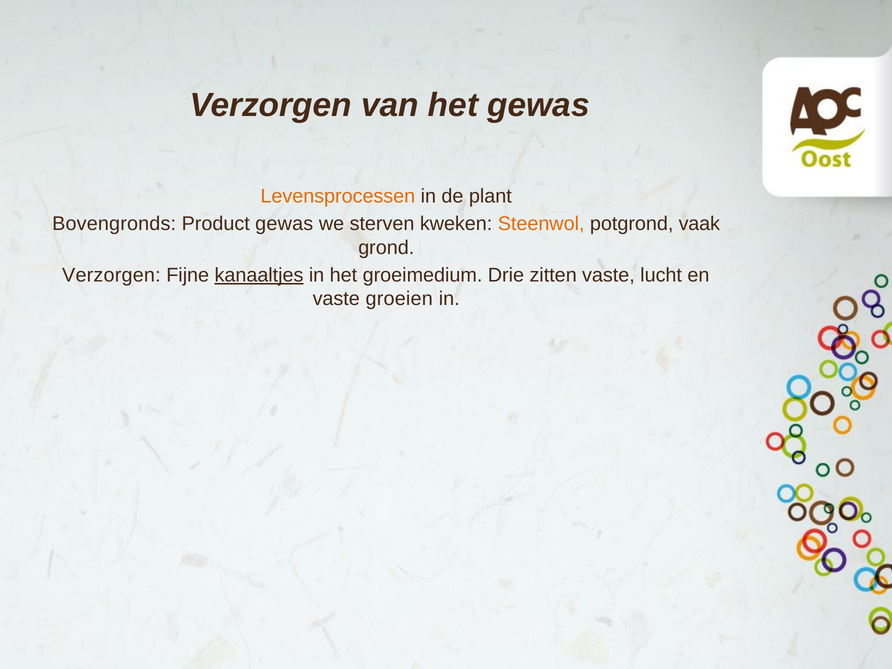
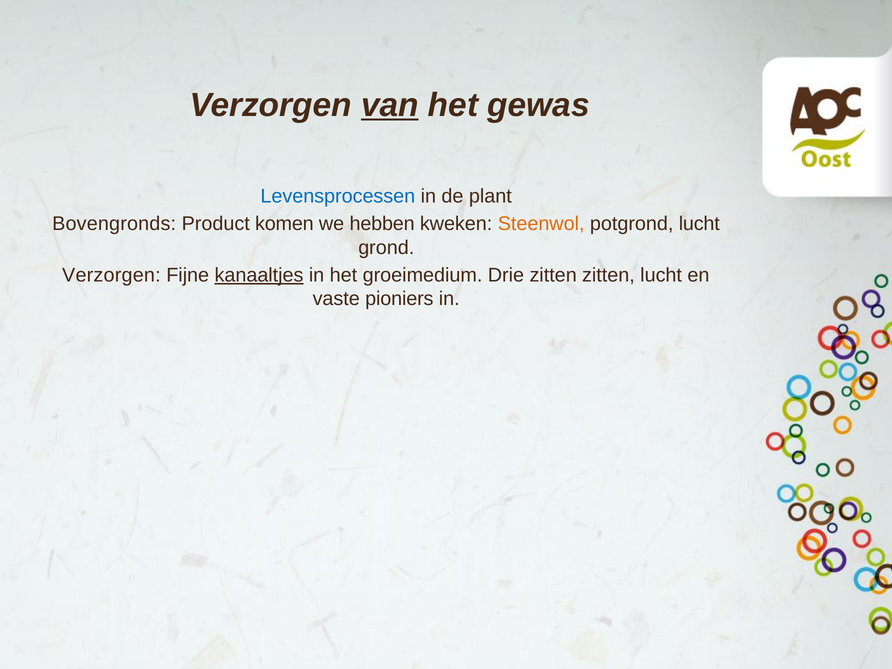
van underline: none -> present
Levensprocessen colour: orange -> blue
Product gewas: gewas -> komen
sterven: sterven -> hebben
potgrond vaak: vaak -> lucht
zitten vaste: vaste -> zitten
groeien: groeien -> pioniers
